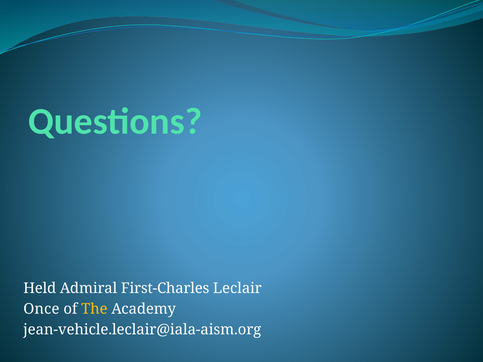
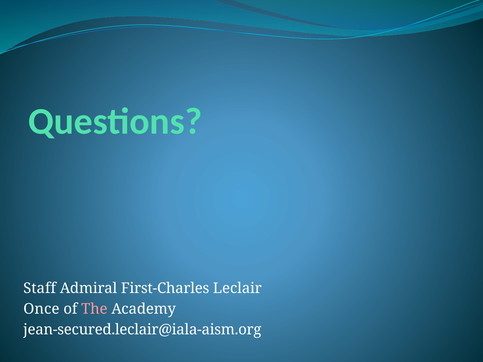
Held: Held -> Staff
The colour: yellow -> pink
jean-vehicle.leclair@iala-aism.org: jean-vehicle.leclair@iala-aism.org -> jean-secured.leclair@iala-aism.org
